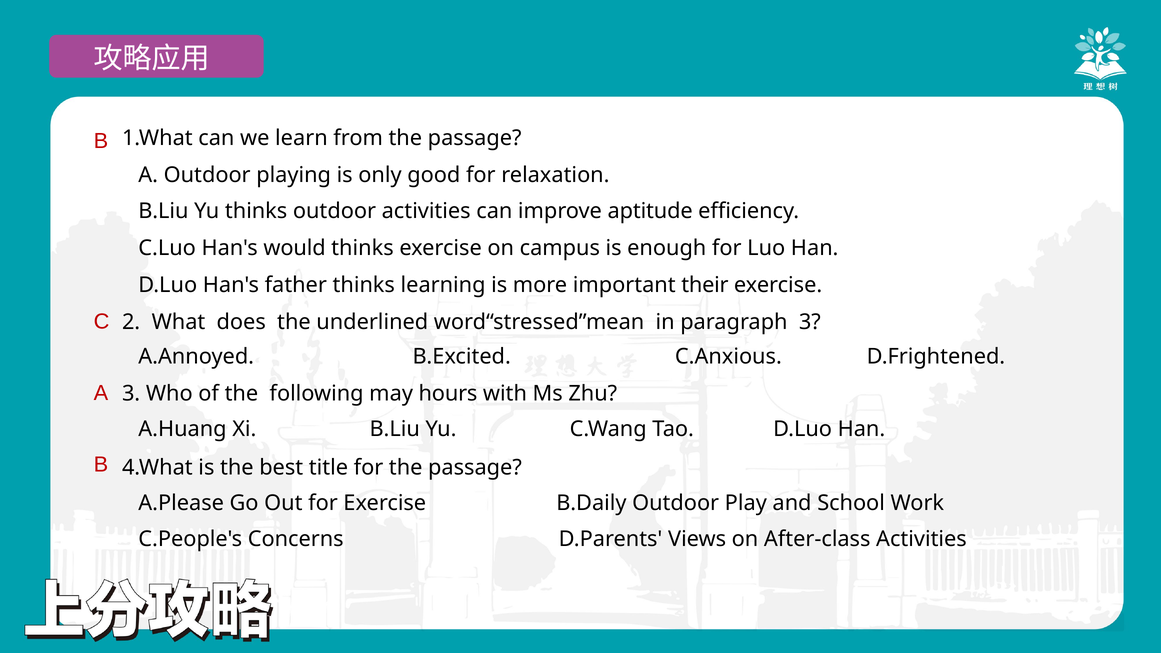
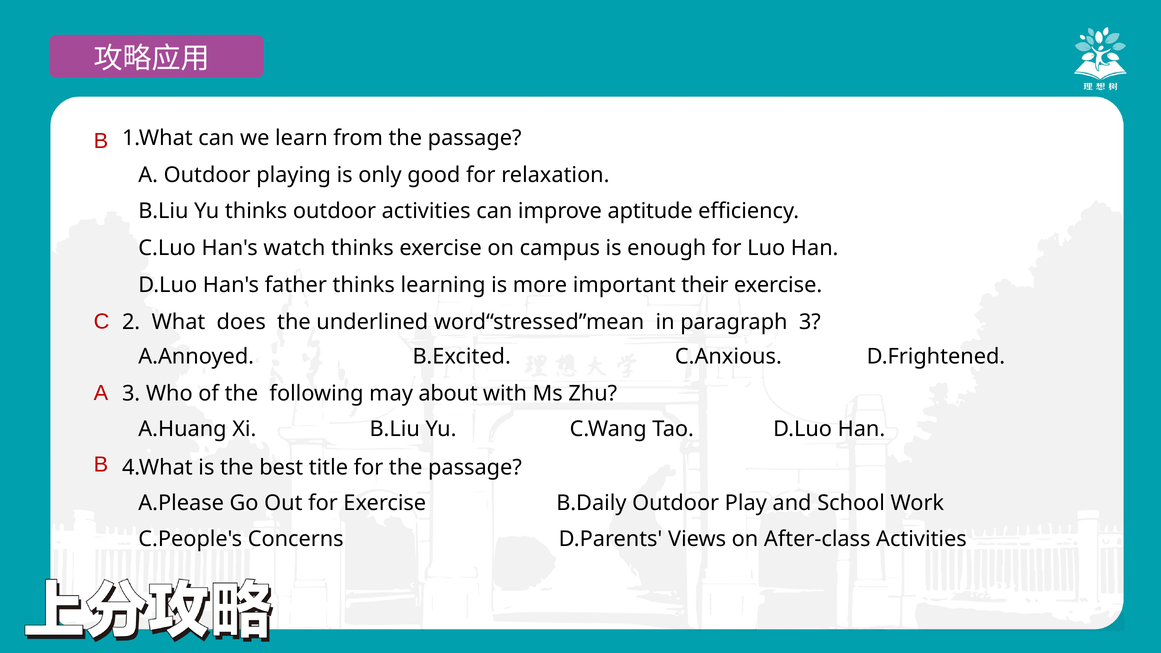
would: would -> watch
hours: hours -> about
